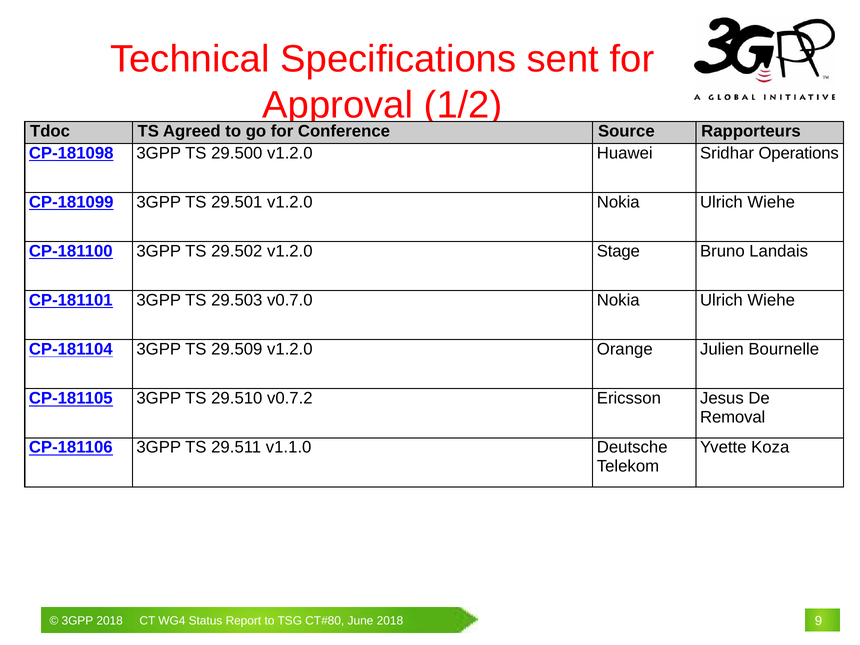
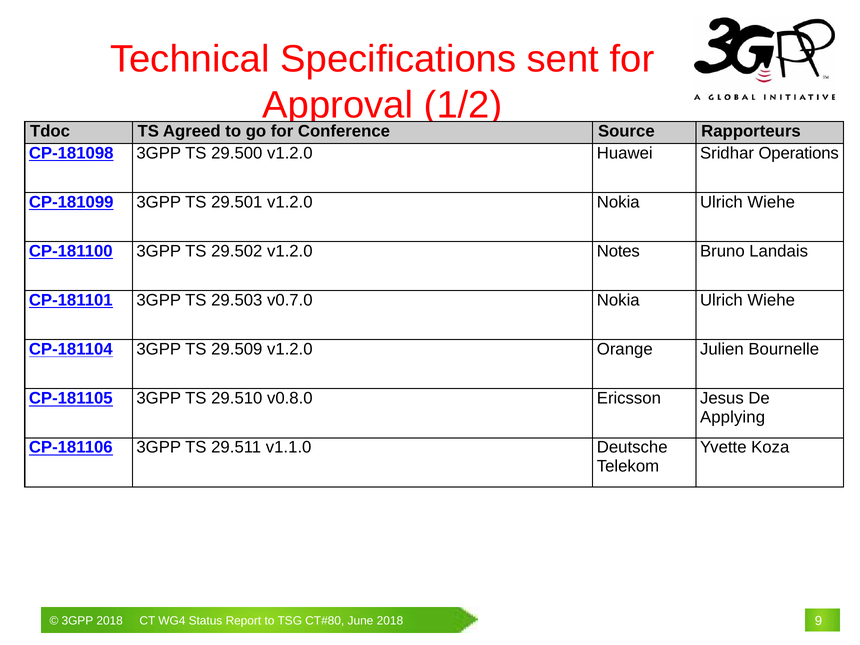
Stage: Stage -> Notes
v0.7.2: v0.7.2 -> v0.8.0
Removal: Removal -> Applying
